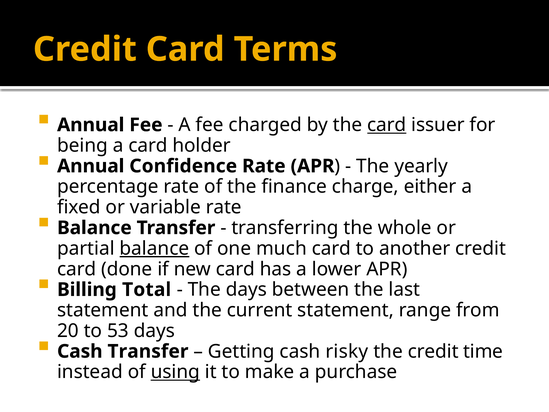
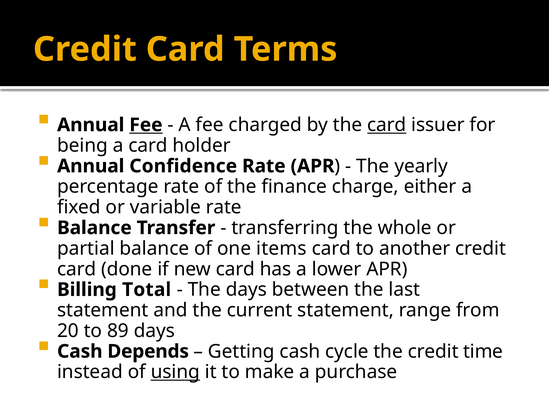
Fee at (146, 125) underline: none -> present
balance at (154, 248) underline: present -> none
much: much -> items
53: 53 -> 89
Cash Transfer: Transfer -> Depends
risky: risky -> cycle
